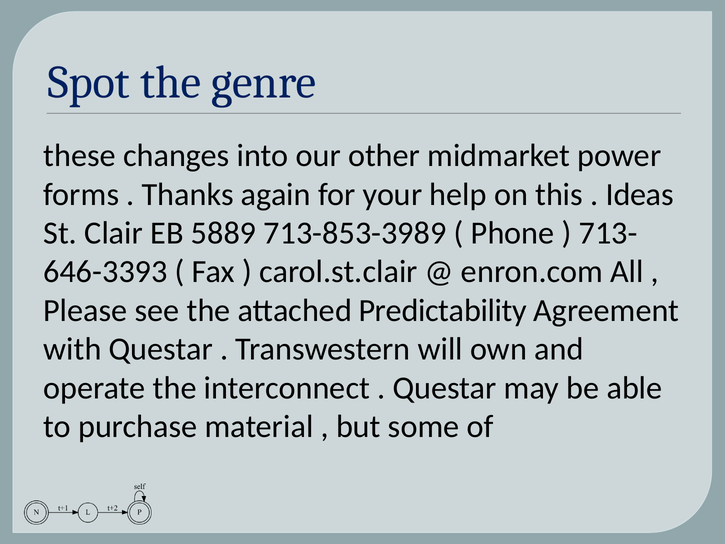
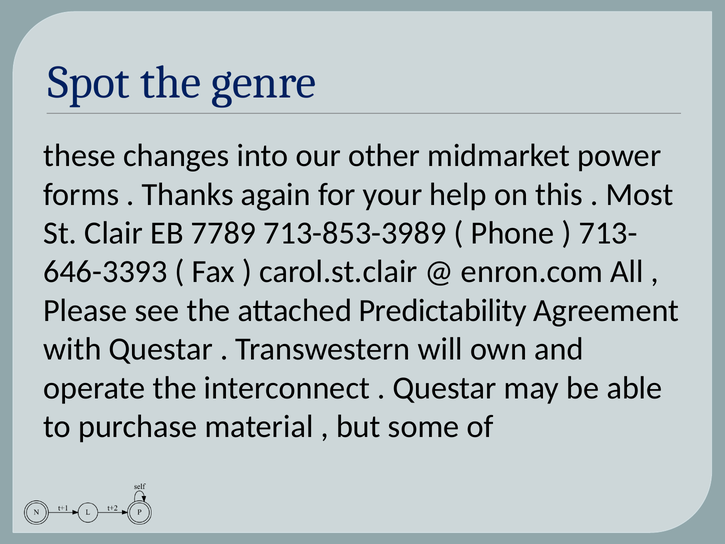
Ideas: Ideas -> Most
5889: 5889 -> 7789
